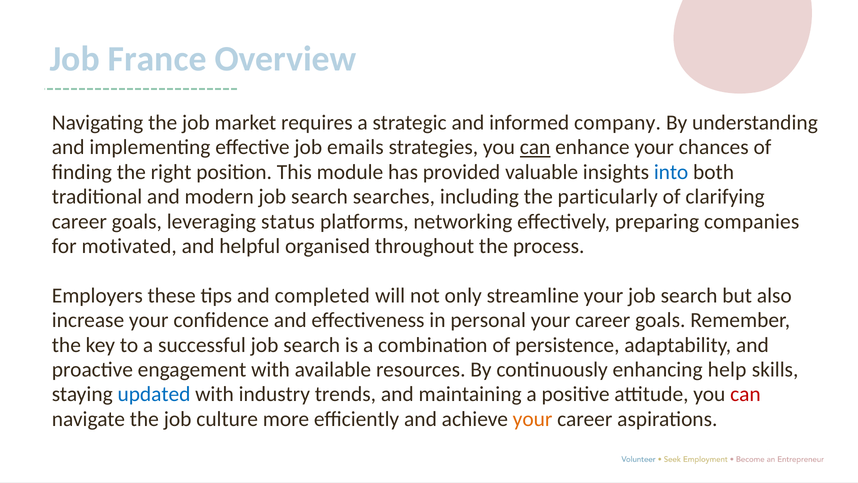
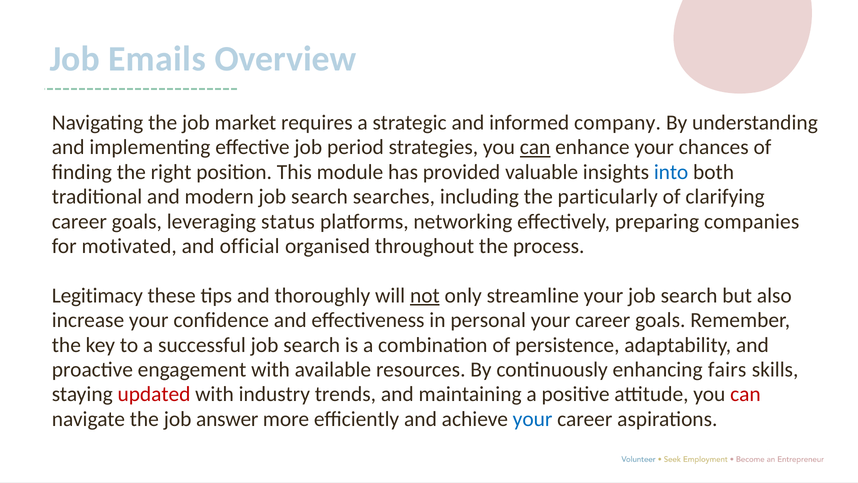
France: France -> Emails
emails: emails -> period
helpful: helpful -> official
Employers: Employers -> Legitimacy
completed: completed -> thoroughly
not underline: none -> present
help: help -> fairs
updated colour: blue -> red
culture: culture -> answer
your at (533, 419) colour: orange -> blue
